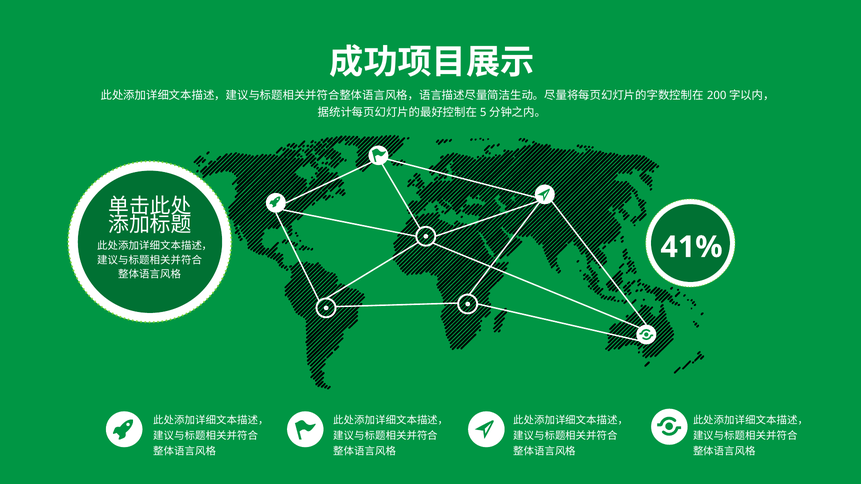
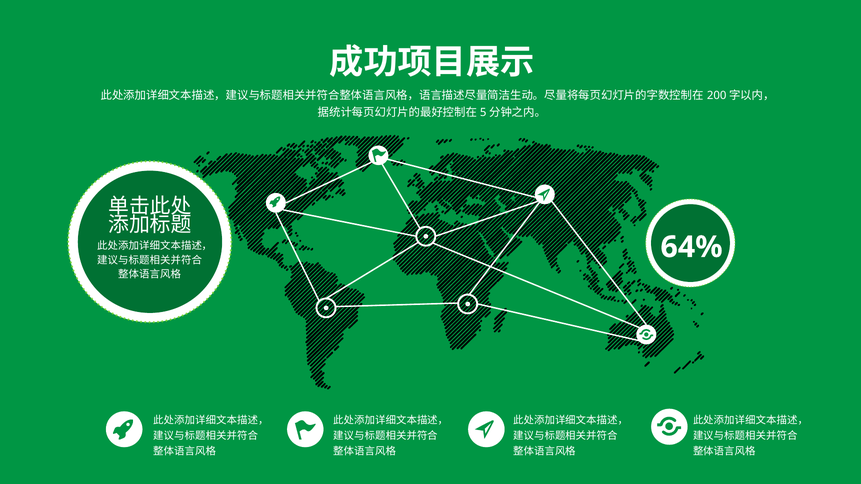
41%: 41% -> 64%
